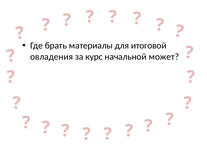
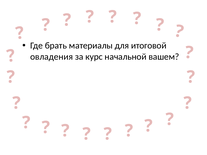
может: может -> вашем
